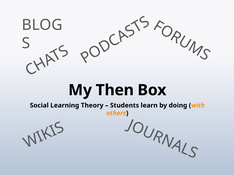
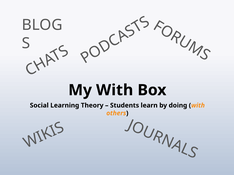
My Then: Then -> With
